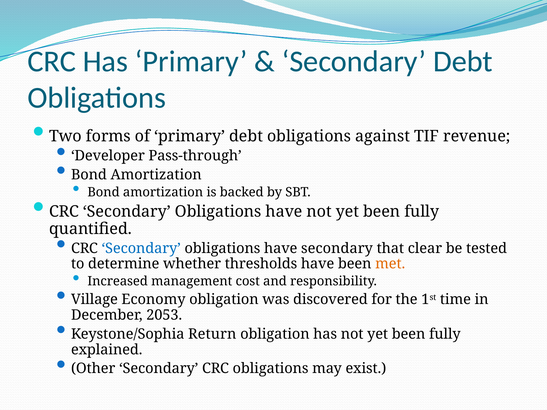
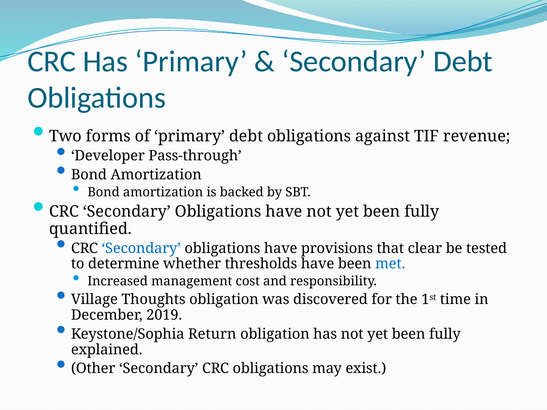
have secondary: secondary -> provisions
met colour: orange -> blue
Economy: Economy -> Thoughts
2053: 2053 -> 2019
